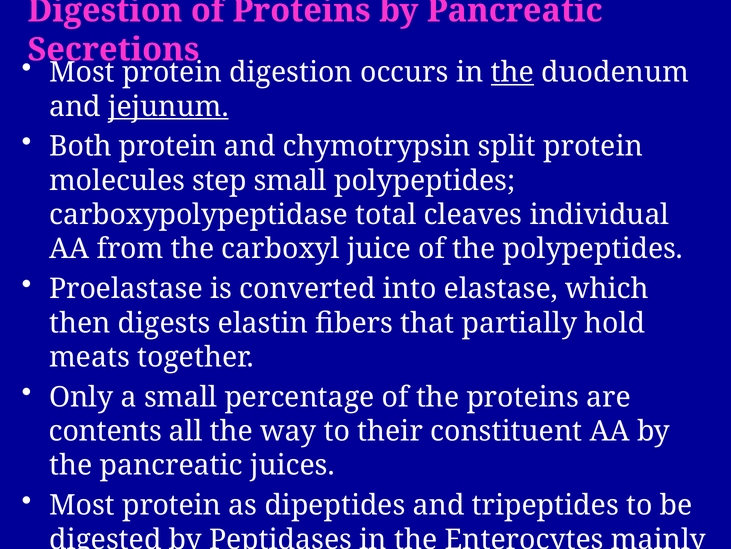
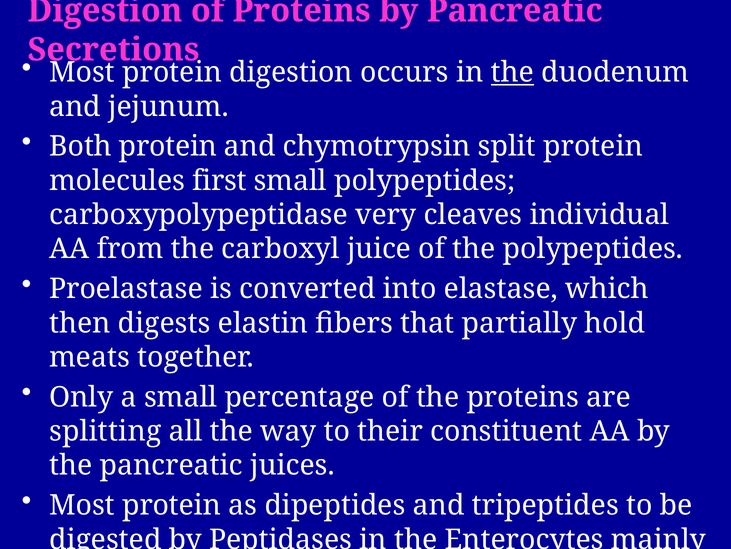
jejunum at (168, 106) underline: present -> none
step: step -> first
total: total -> very
contents: contents -> splitting
